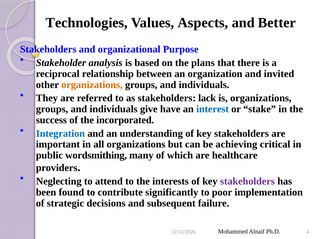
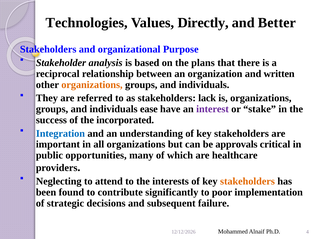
Aspects: Aspects -> Directly
invited: invited -> written
give: give -> ease
interest colour: blue -> purple
achieving: achieving -> approvals
wordsmithing: wordsmithing -> opportunities
stakeholders at (247, 181) colour: purple -> orange
